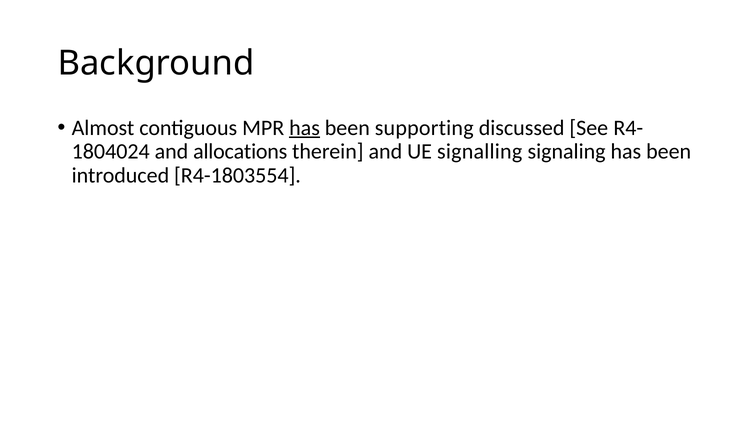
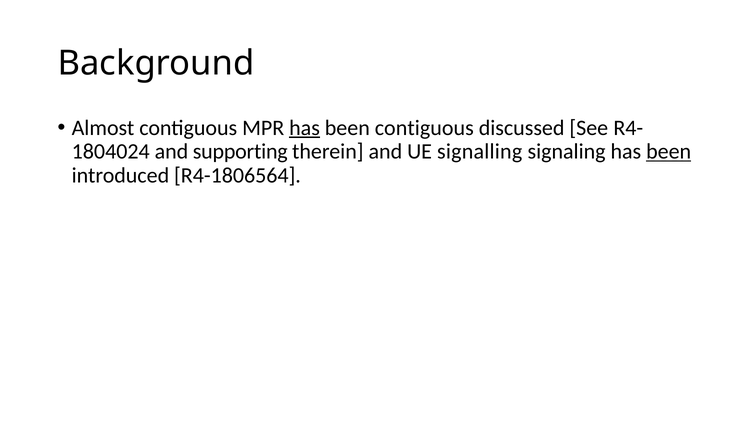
been supporting: supporting -> contiguous
allocations: allocations -> supporting
been at (669, 151) underline: none -> present
R4-1803554: R4-1803554 -> R4-1806564
